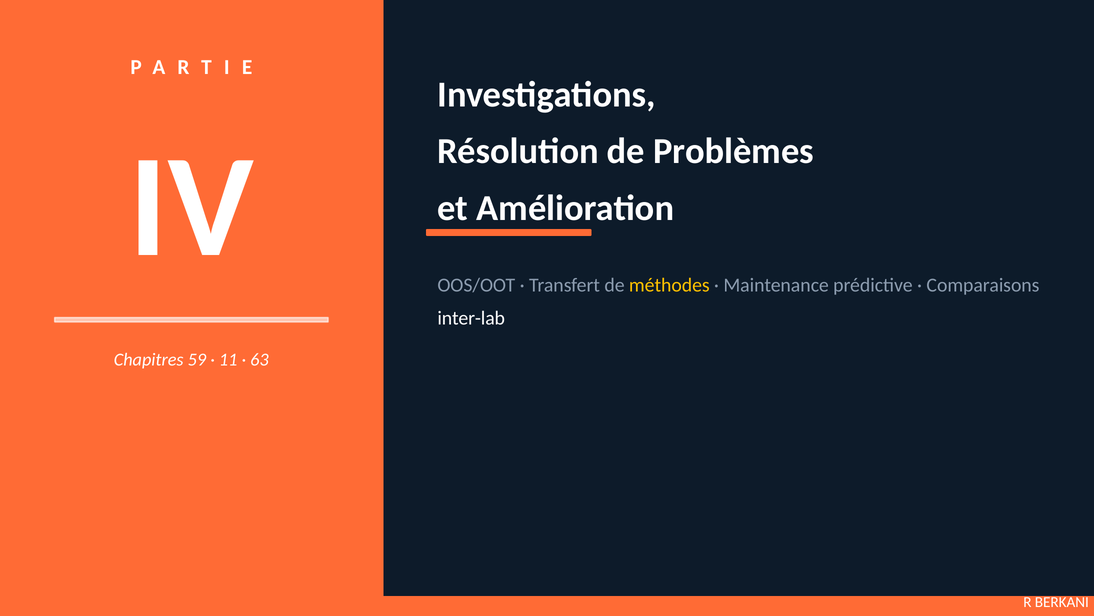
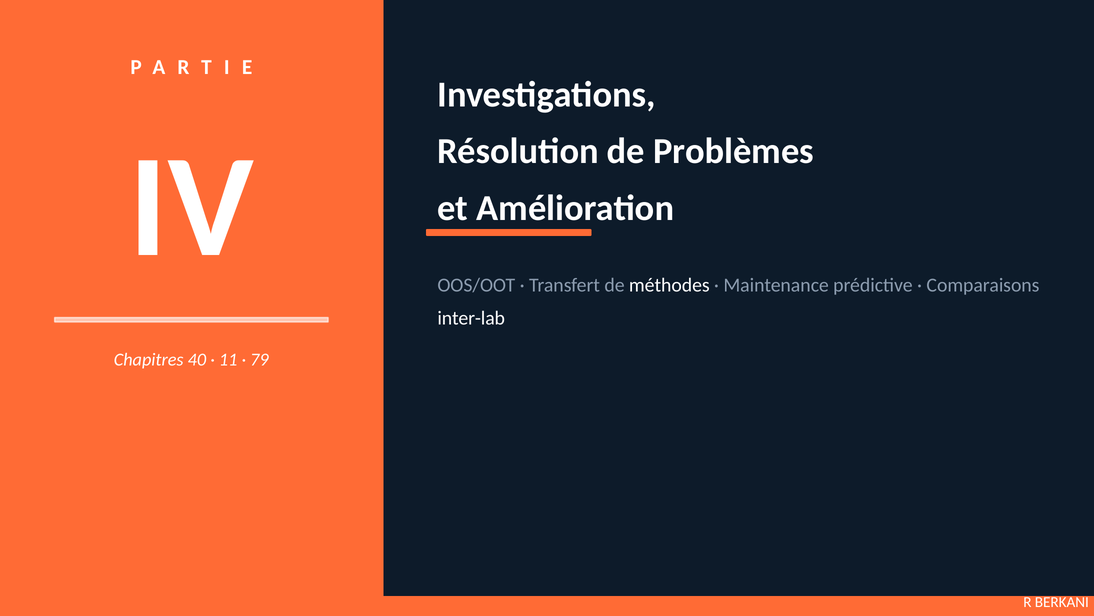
méthodes colour: yellow -> white
59: 59 -> 40
63: 63 -> 79
